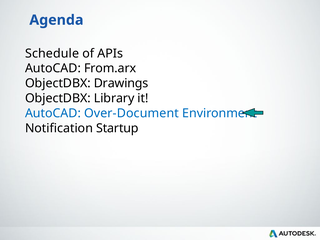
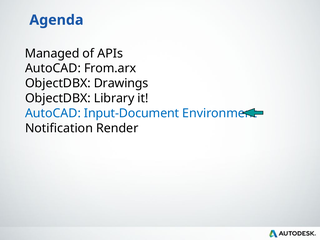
Schedule: Schedule -> Managed
Over-Document: Over-Document -> Input-Document
Startup: Startup -> Render
